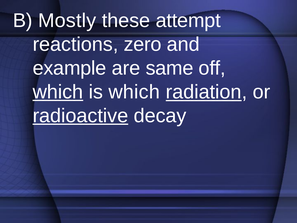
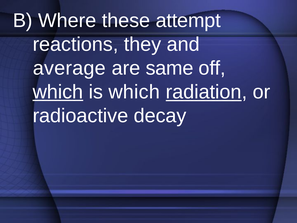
Mostly: Mostly -> Where
zero: zero -> they
example: example -> average
radioactive underline: present -> none
